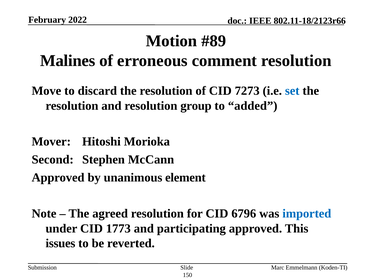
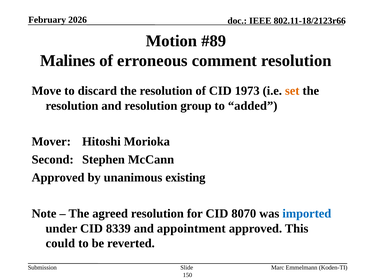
2022: 2022 -> 2026
7273: 7273 -> 1973
set colour: blue -> orange
element: element -> existing
6796: 6796 -> 8070
1773: 1773 -> 8339
participating: participating -> appointment
issues: issues -> could
